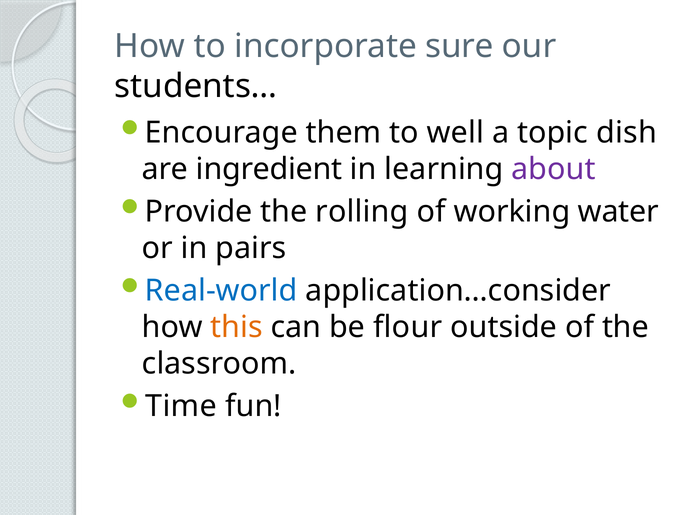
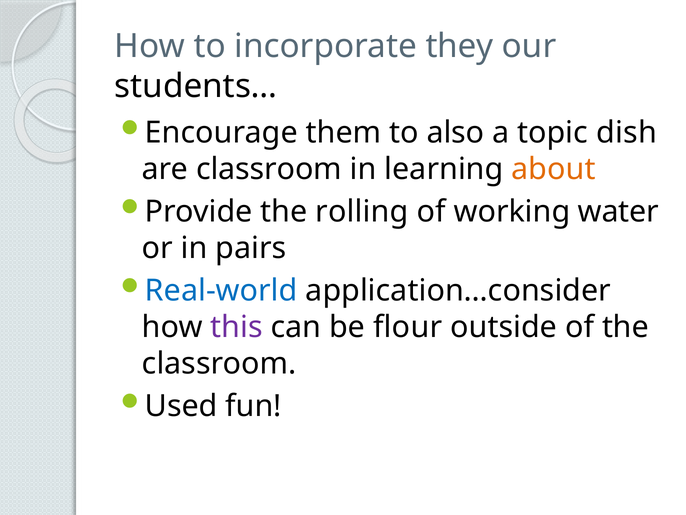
sure: sure -> they
well: well -> also
are ingredient: ingredient -> classroom
about colour: purple -> orange
this colour: orange -> purple
Time: Time -> Used
